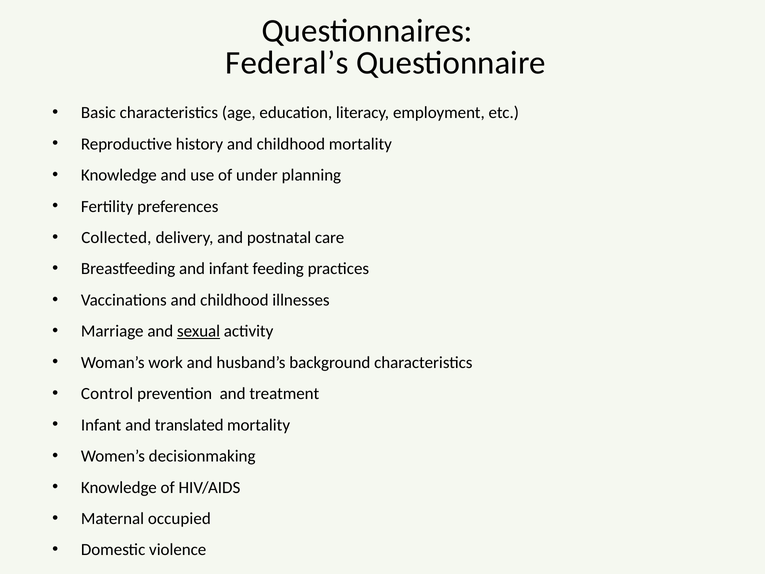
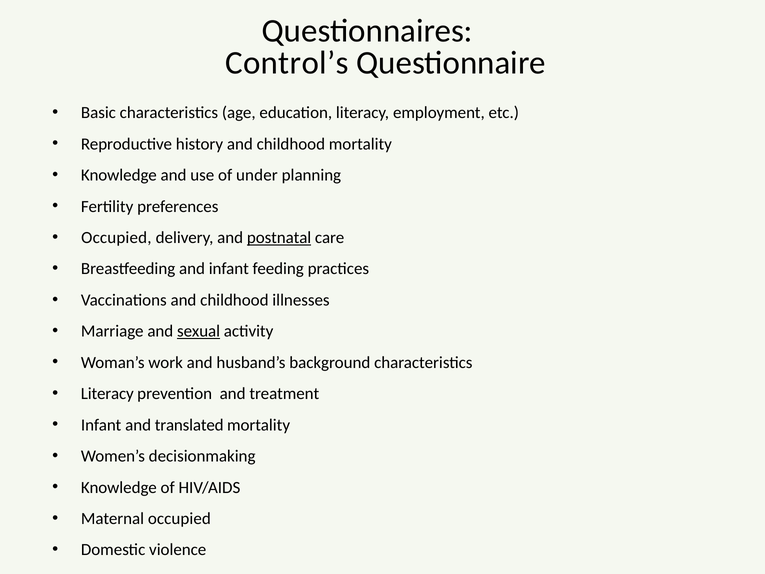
Federal’s: Federal’s -> Control’s
Collected at (116, 238): Collected -> Occupied
postnatal underline: none -> present
Control at (107, 394): Control -> Literacy
